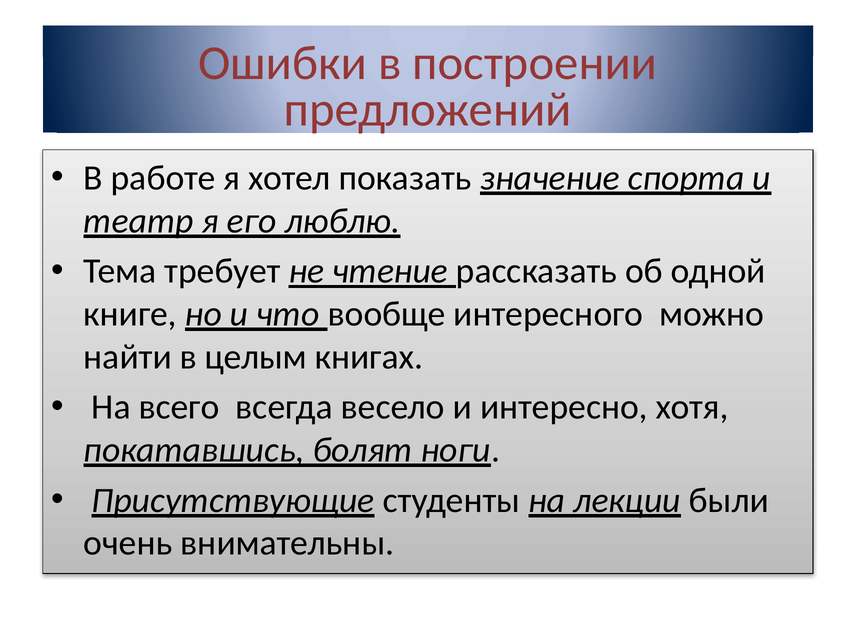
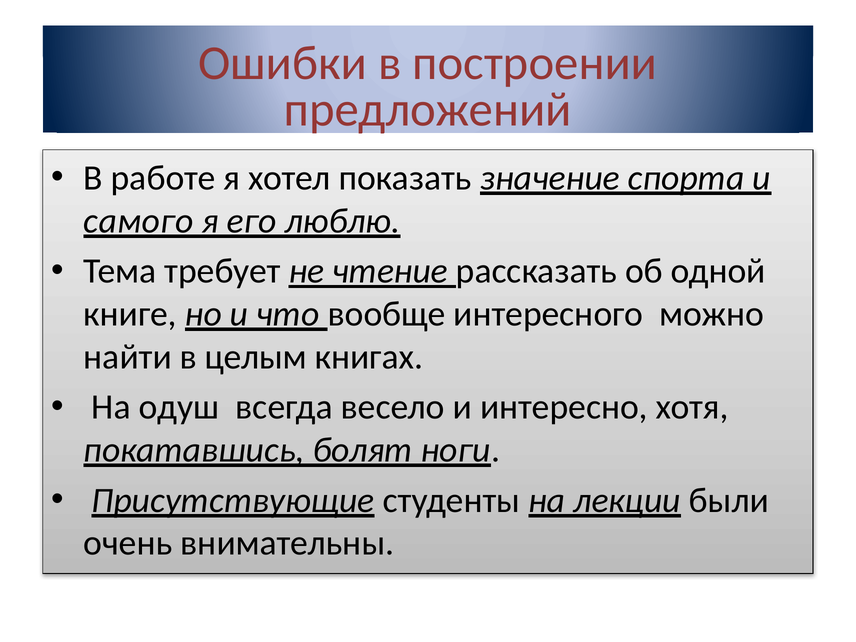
театр: театр -> самого
всего: всего -> одуш
